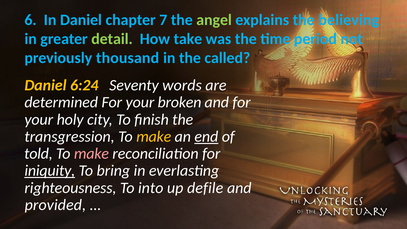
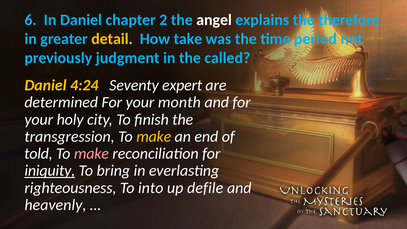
7: 7 -> 2
angel colour: light green -> white
believing: believing -> therefore
detail colour: light green -> yellow
thousand: thousand -> judgment
6:24: 6:24 -> 4:24
words: words -> expert
broken: broken -> month
end underline: present -> none
provided: provided -> heavenly
